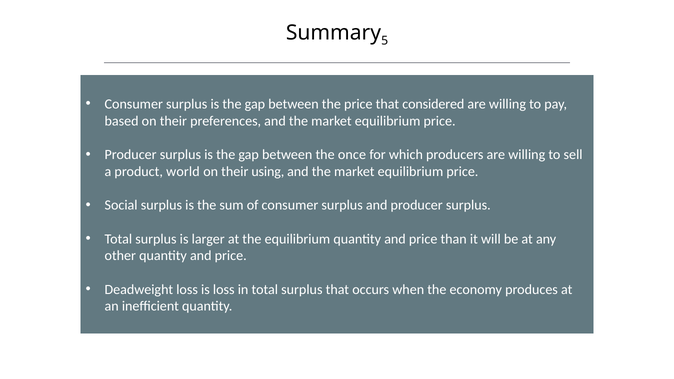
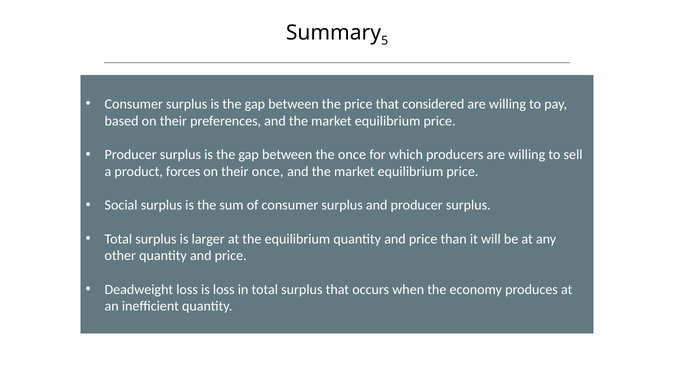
world: world -> forces
their using: using -> once
